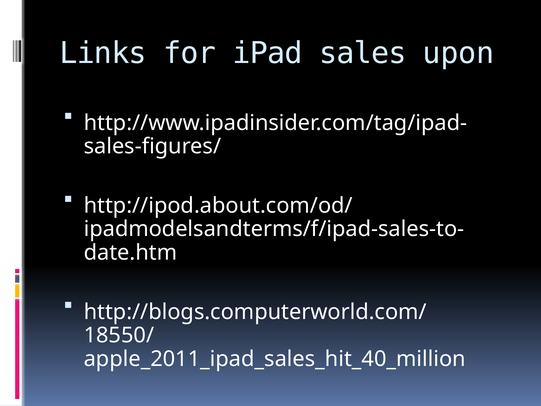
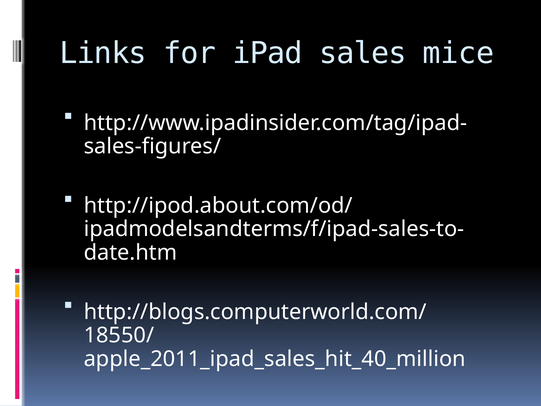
upon: upon -> mice
